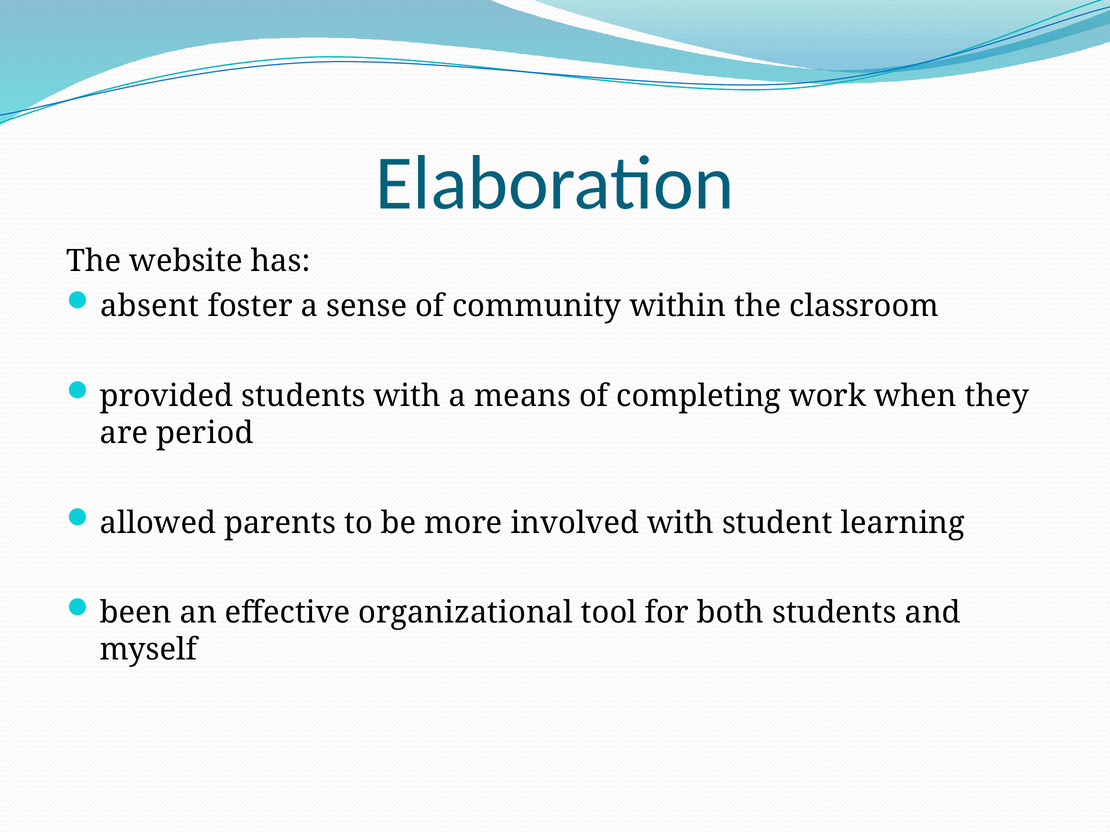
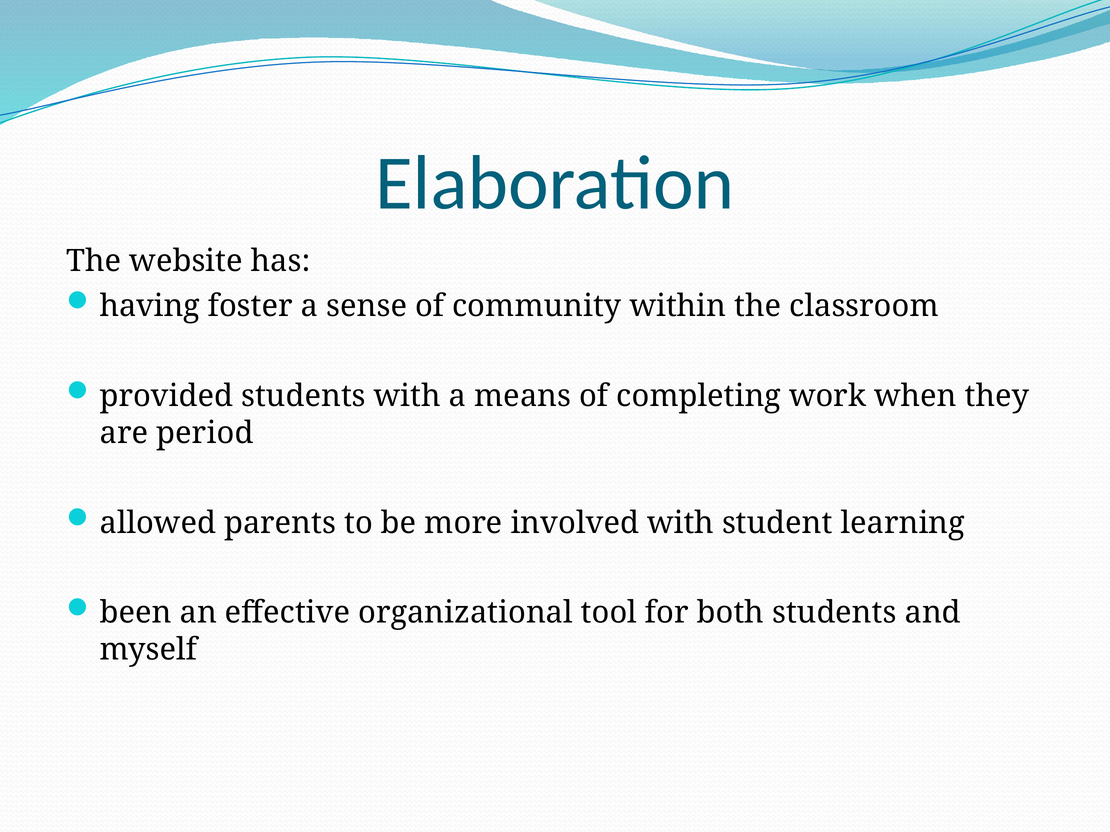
absent: absent -> having
